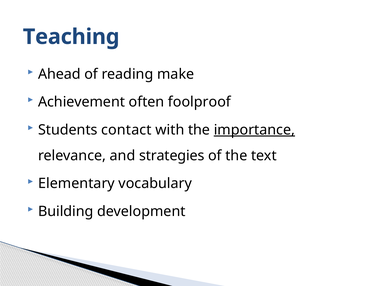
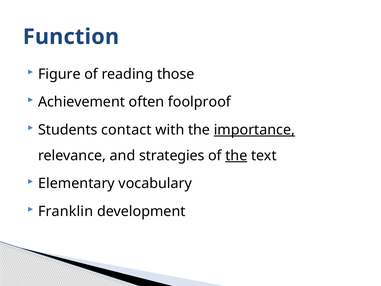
Teaching: Teaching -> Function
Ahead: Ahead -> Figure
make: make -> those
the at (236, 155) underline: none -> present
Building: Building -> Franklin
